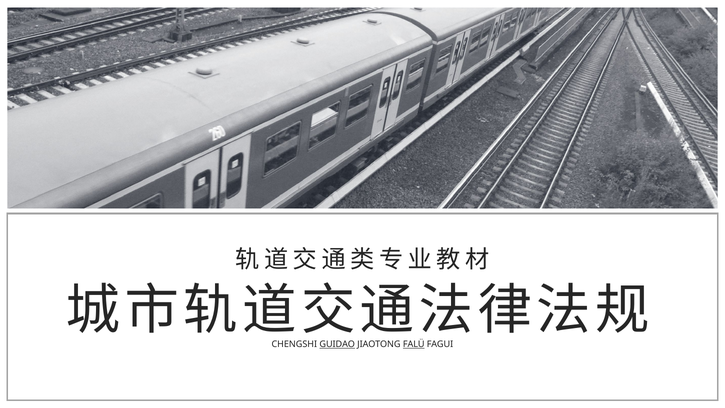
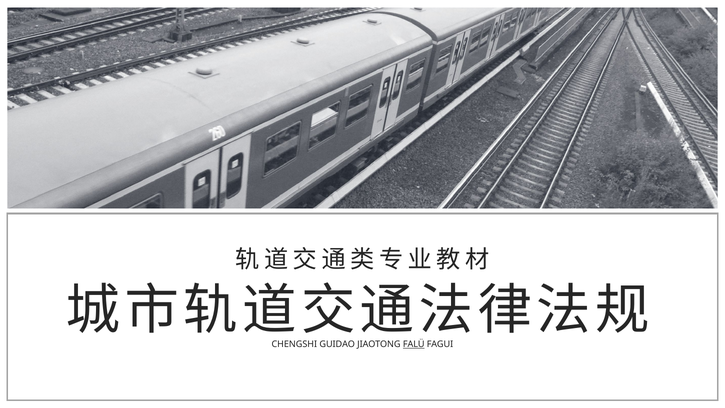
GUIDAO underline: present -> none
